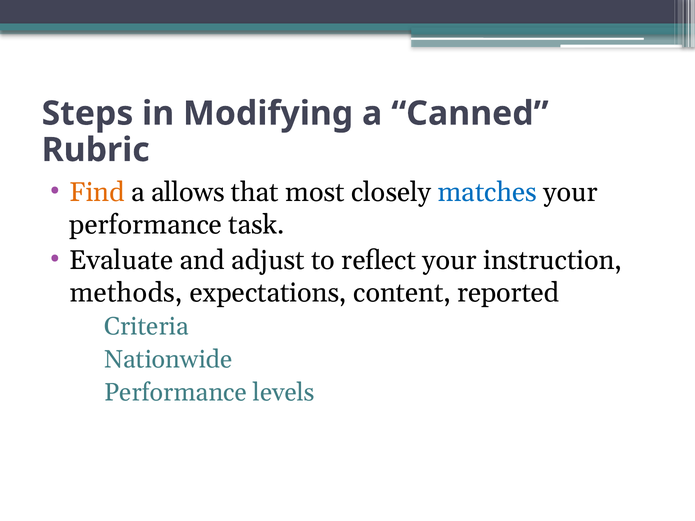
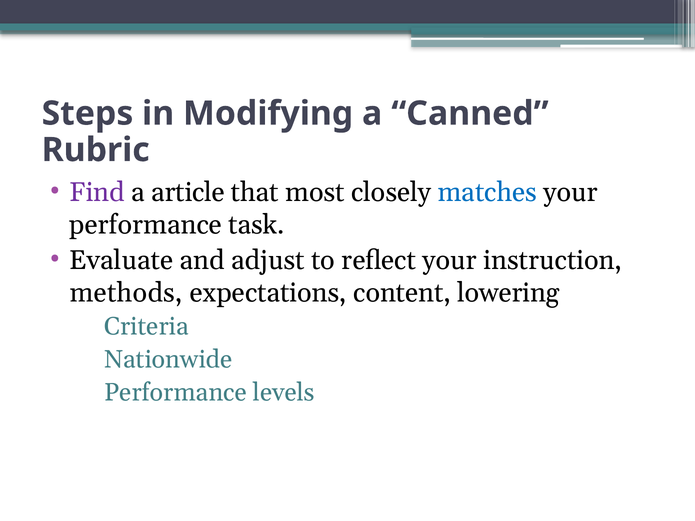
Find colour: orange -> purple
allows: allows -> article
reported: reported -> lowering
